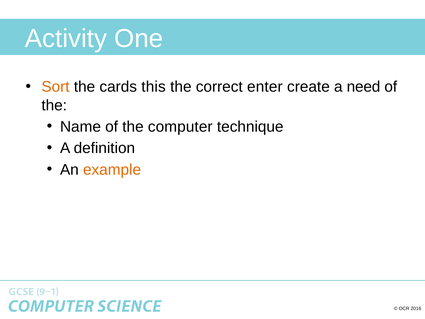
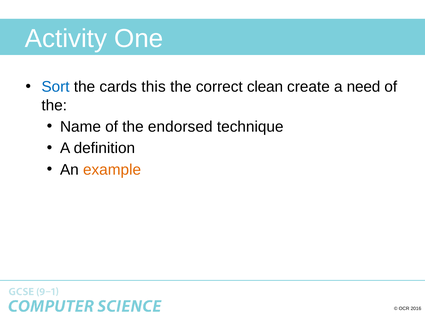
Sort colour: orange -> blue
enter: enter -> clean
computer: computer -> endorsed
